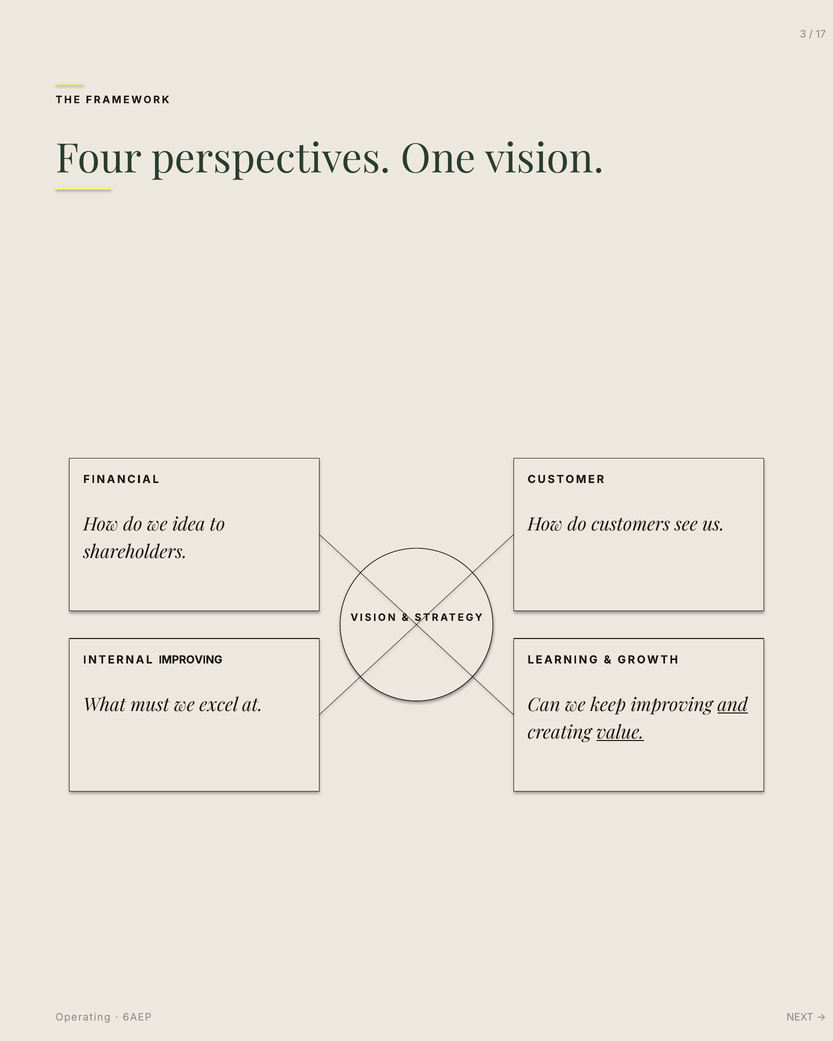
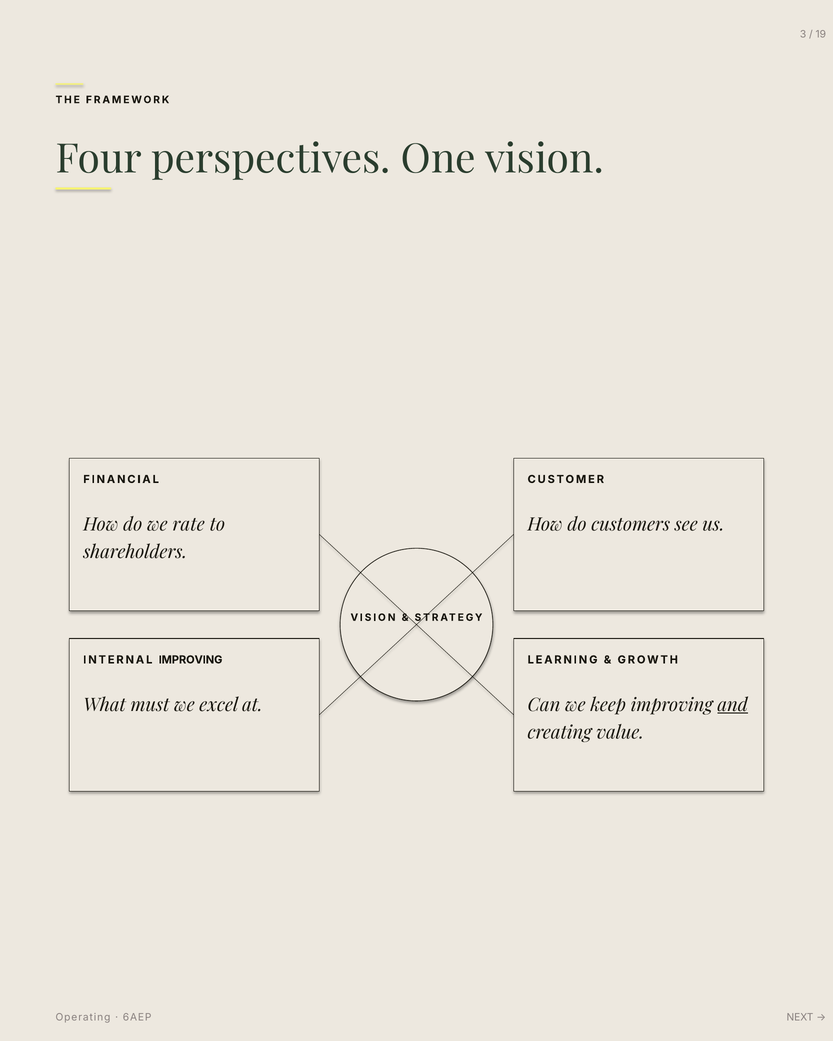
17: 17 -> 19
idea: idea -> rate
value underline: present -> none
